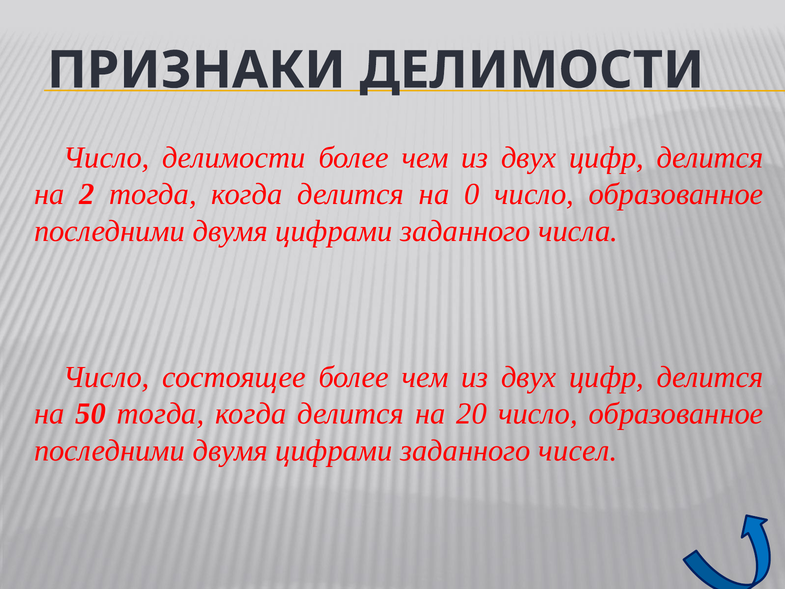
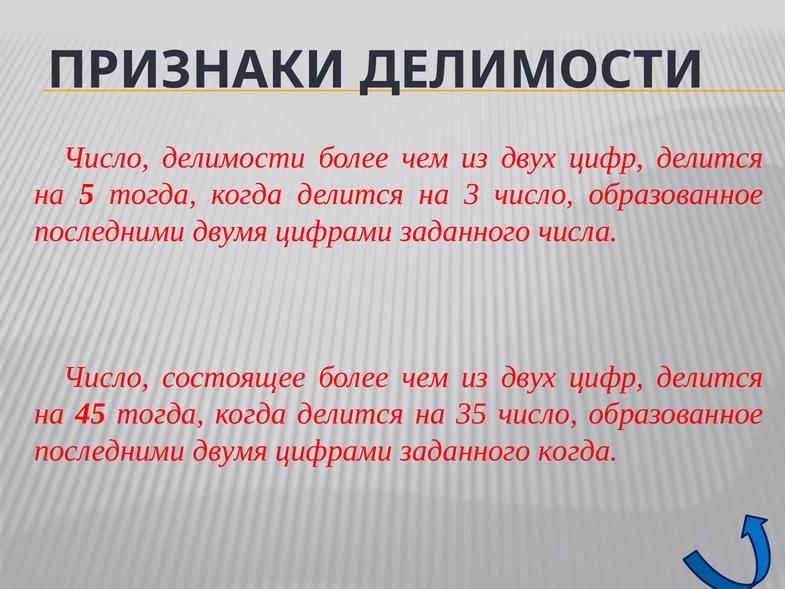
2: 2 -> 5
0: 0 -> 3
50: 50 -> 45
20: 20 -> 35
заданного чисел: чисел -> когда
